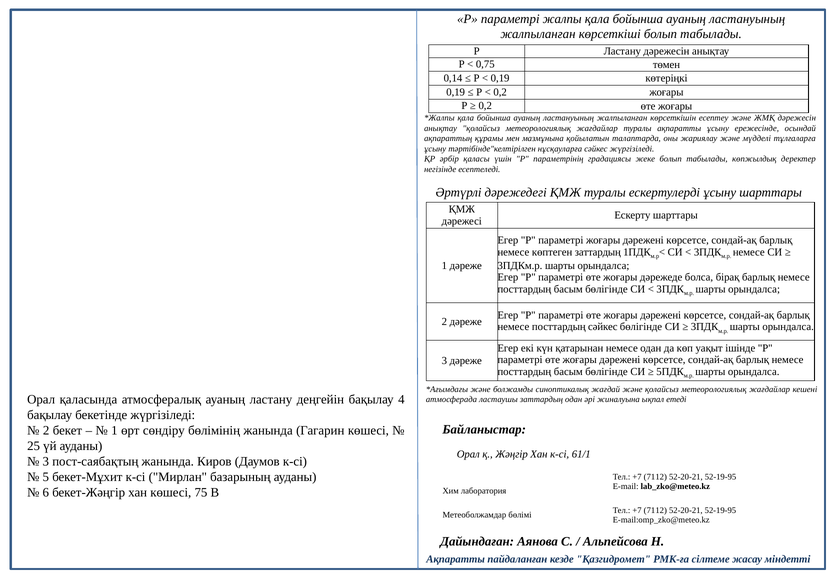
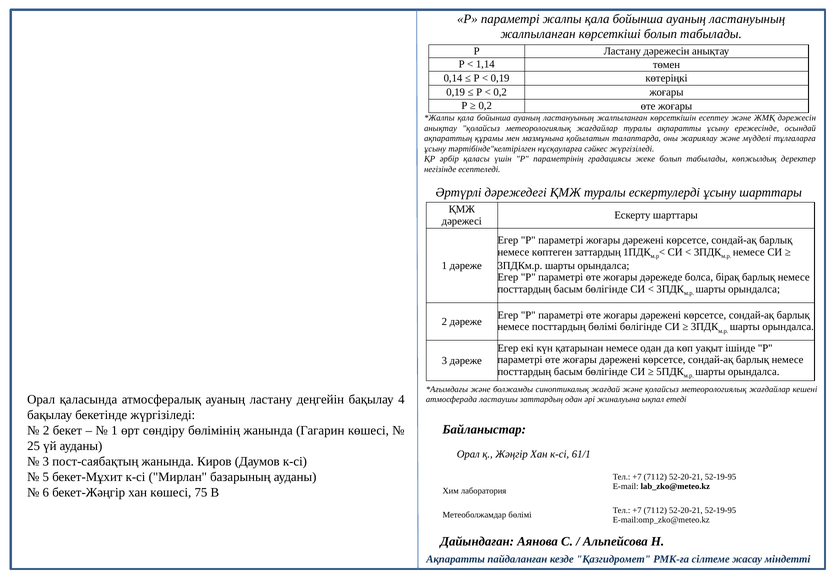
0,75: 0,75 -> 1,14
посттардың сәйкес: сәйкес -> бөлімі
